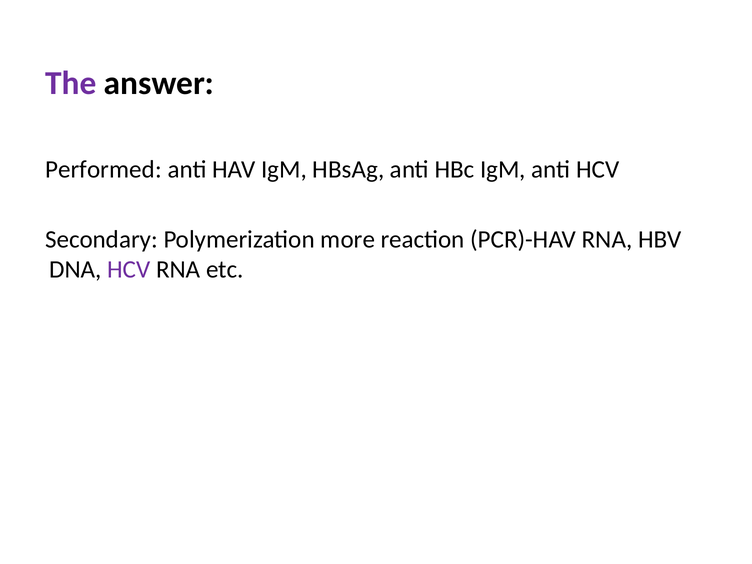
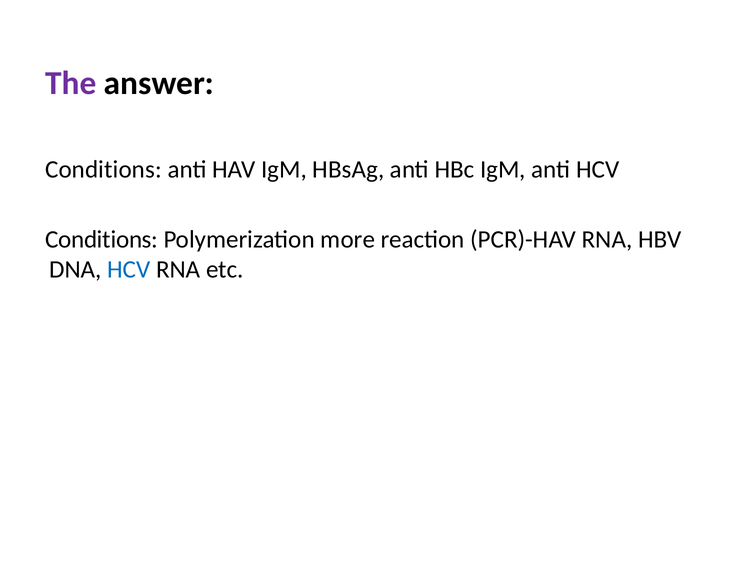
Performed at (103, 169): Performed -> Conditions
Secondary at (101, 240): Secondary -> Conditions
HCV at (129, 270) colour: purple -> blue
